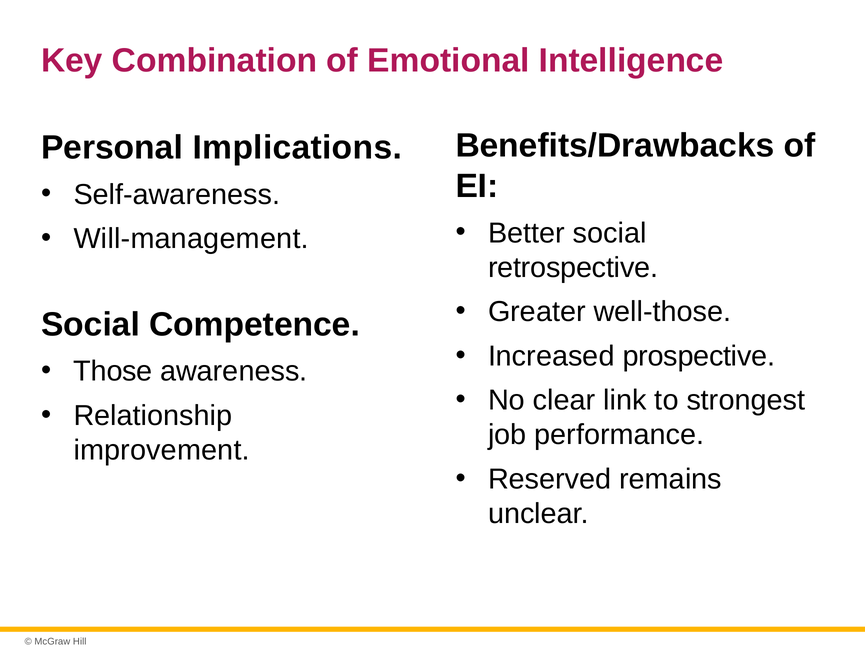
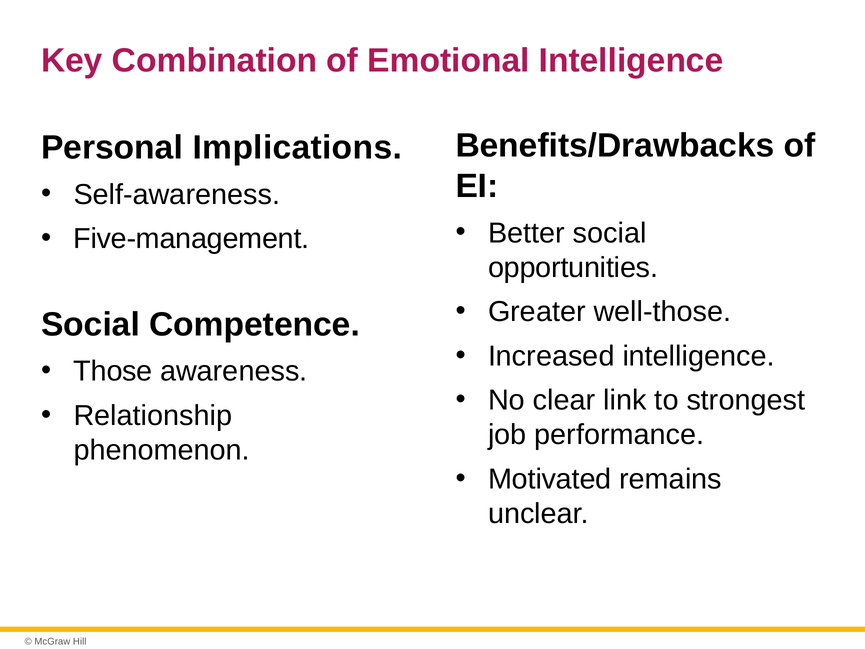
Will-management: Will-management -> Five-management
retrospective: retrospective -> opportunities
Increased prospective: prospective -> intelligence
improvement: improvement -> phenomenon
Reserved: Reserved -> Motivated
